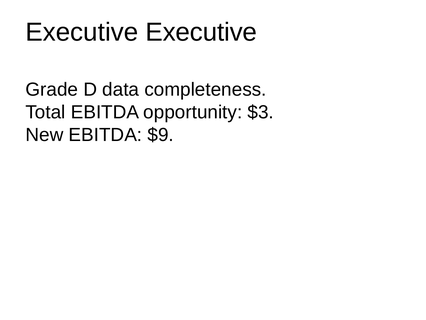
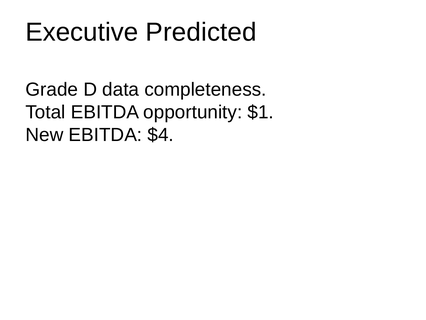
Executive Executive: Executive -> Predicted
$3: $3 -> $1
$9: $9 -> $4
